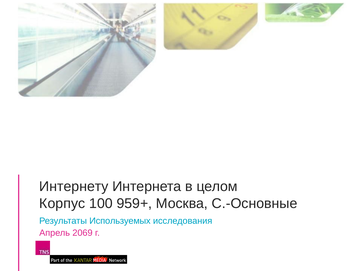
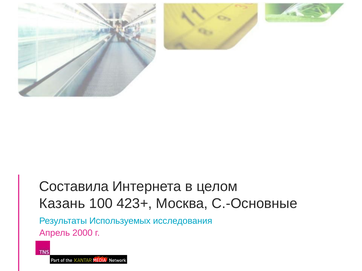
Интернету: Интернету -> Составила
Корпус: Корпус -> Казань
959+: 959+ -> 423+
2069: 2069 -> 2000
